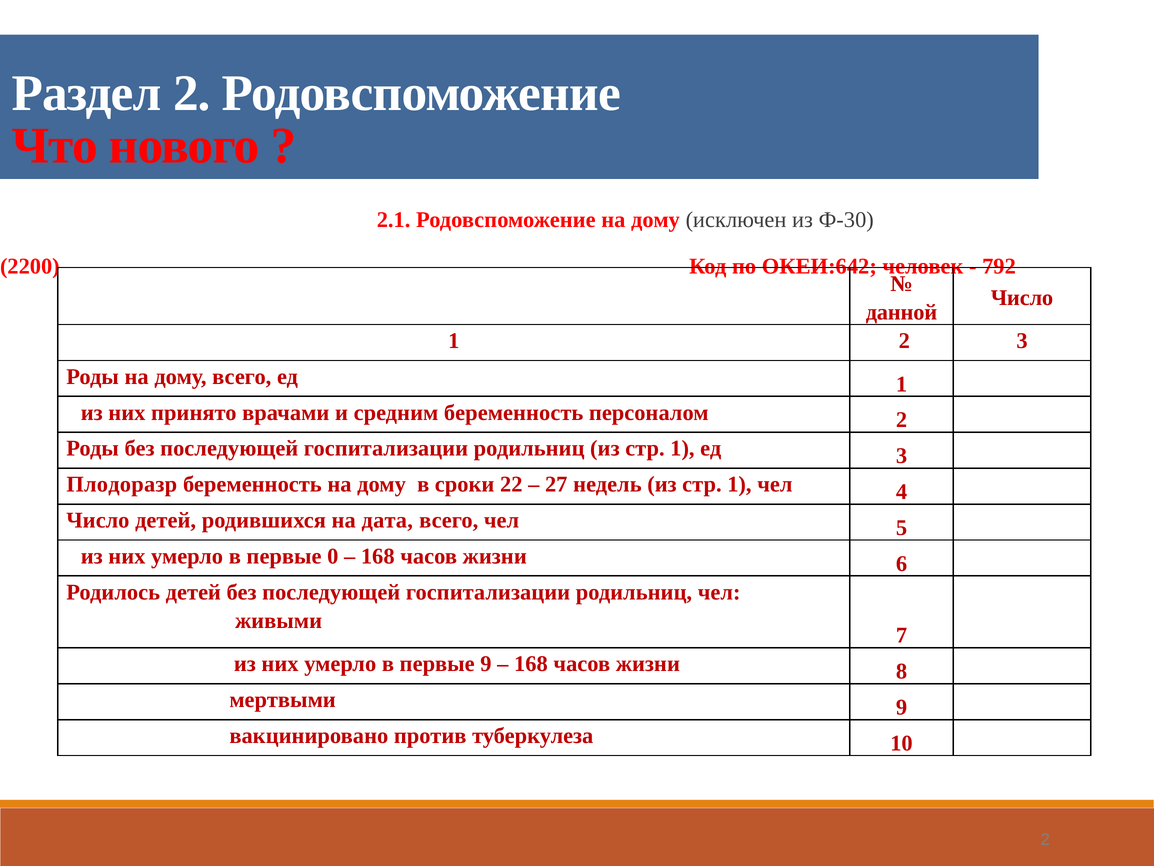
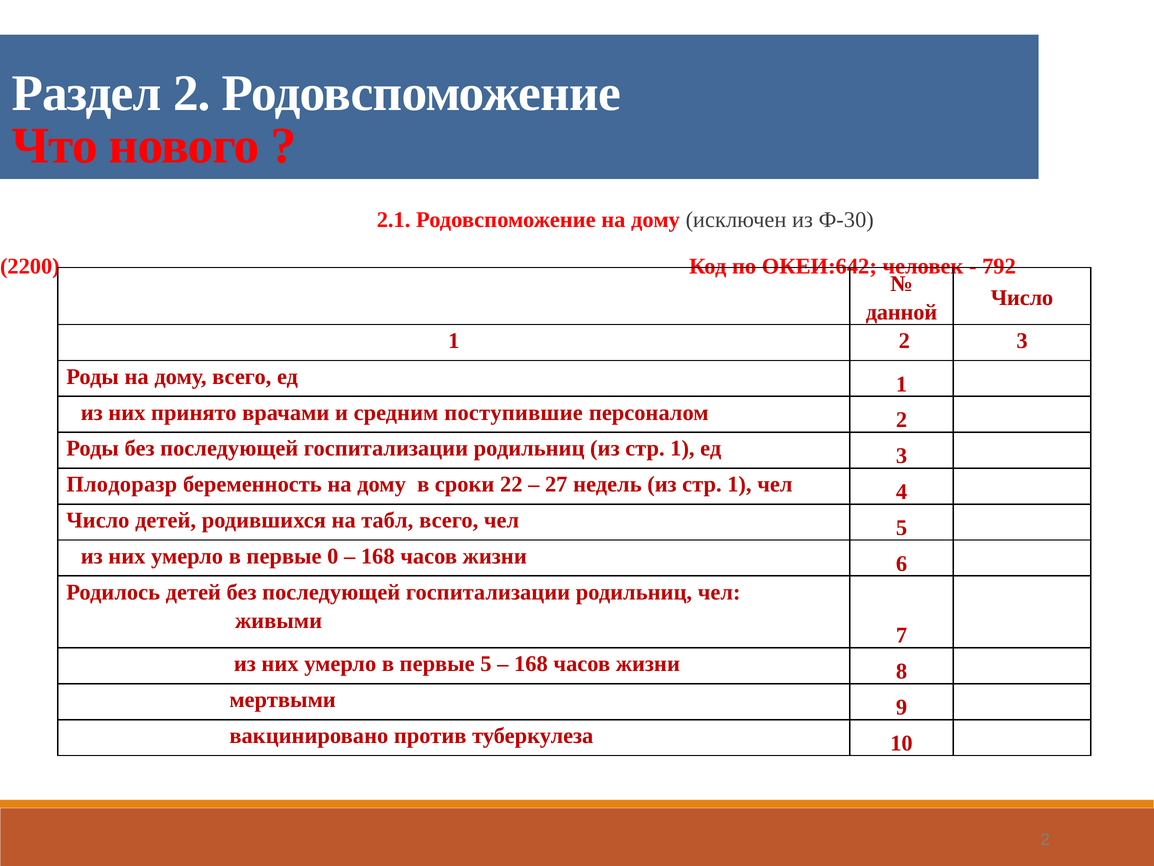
средним беременность: беременность -> поступившие
дата: дата -> табл
первые 9: 9 -> 5
